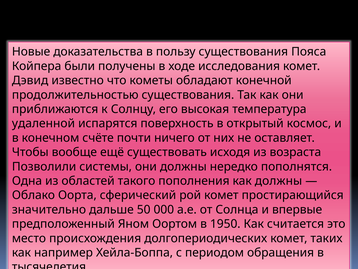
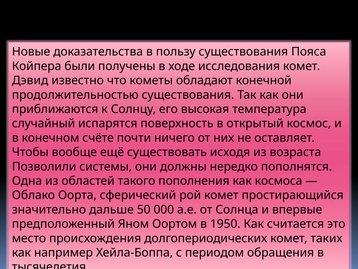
удаленной: удаленной -> случайный
как должны: должны -> космоса
